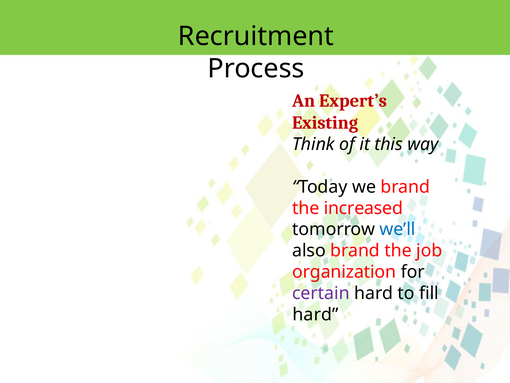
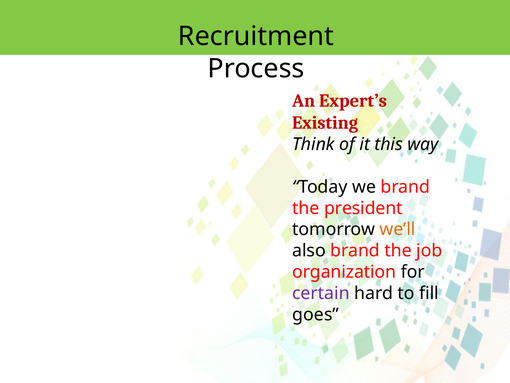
increased: increased -> president
we’ll colour: blue -> orange
hard at (316, 314): hard -> goes
